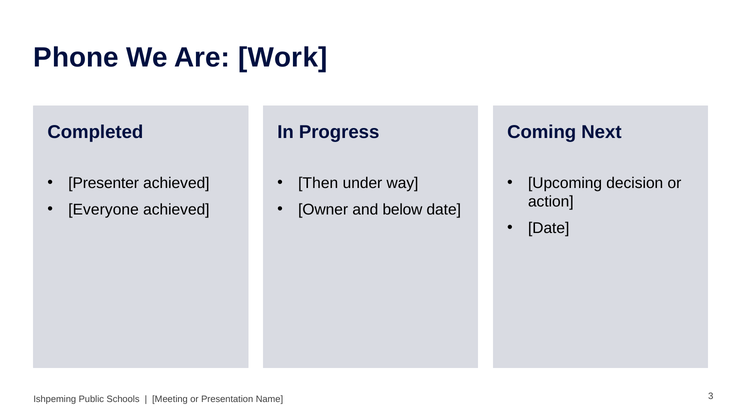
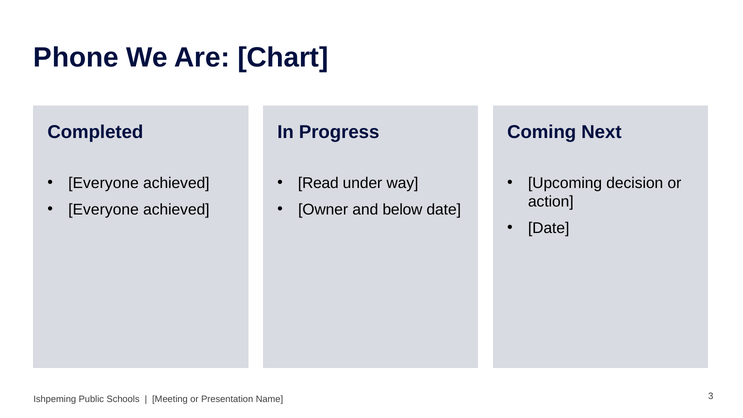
Work: Work -> Chart
Presenter at (104, 183): Presenter -> Everyone
Then: Then -> Read
